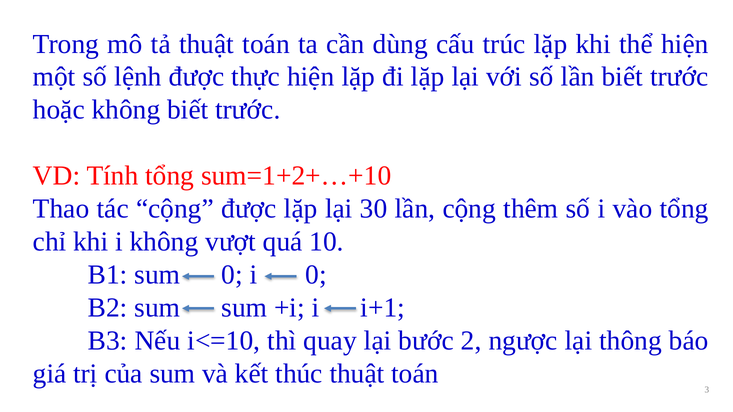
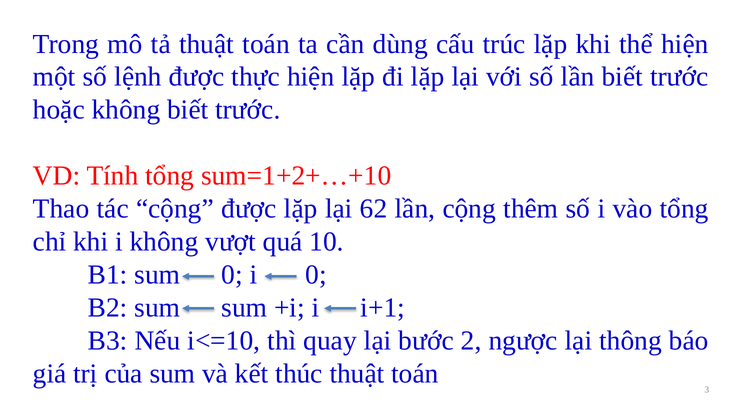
30: 30 -> 62
